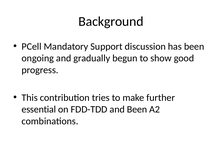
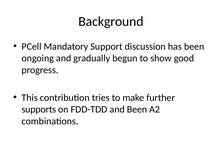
essential: essential -> supports
